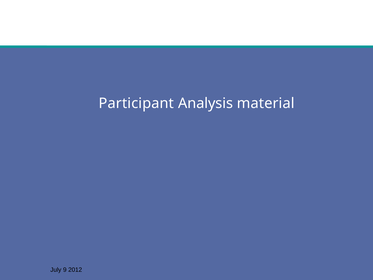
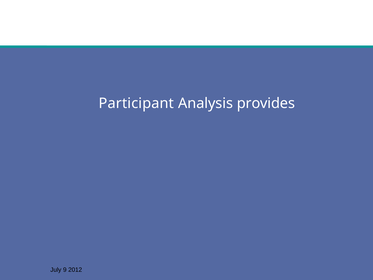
material: material -> provides
